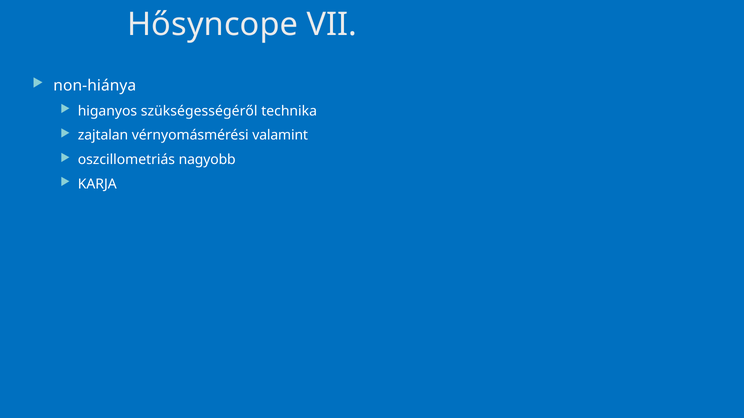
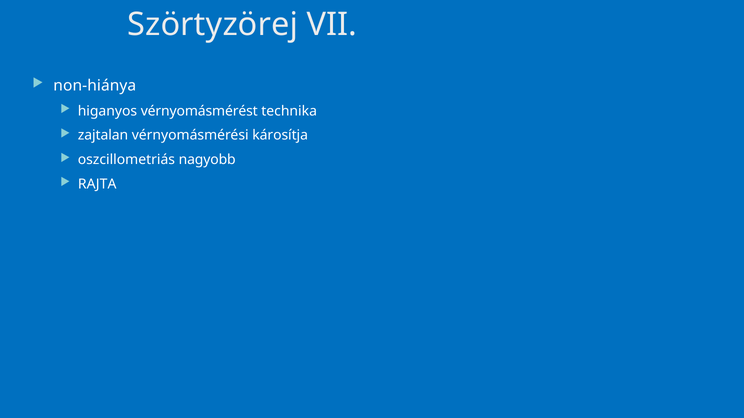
Hősyncope: Hősyncope -> Szörtyzörej
szükségességéről: szükségességéről -> vérnyomásmérést
valamint: valamint -> károsítja
KARJA: KARJA -> RAJTA
